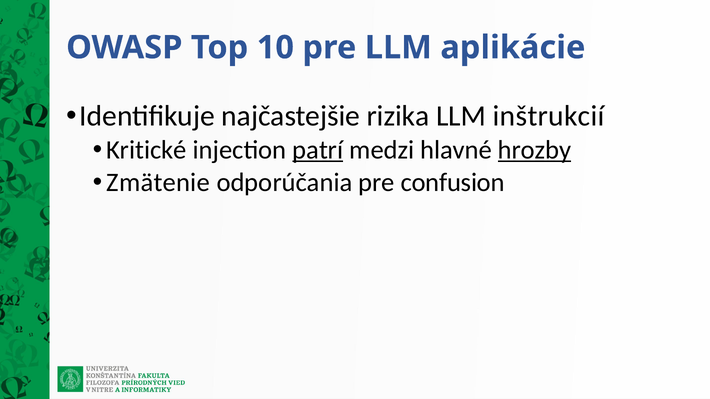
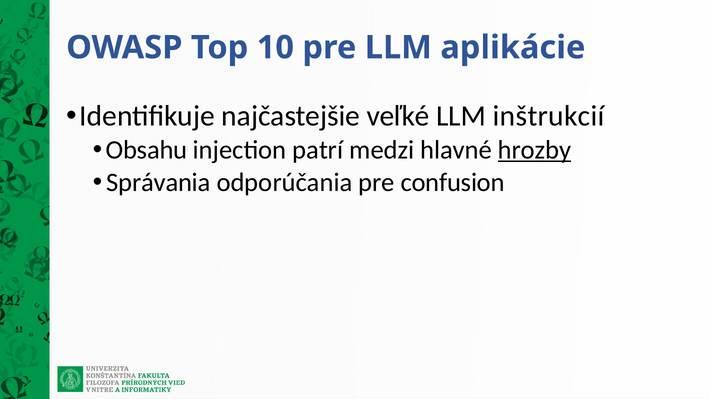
rizika: rizika -> veľké
Kritické: Kritické -> Obsahu
patrí underline: present -> none
Zmätenie: Zmätenie -> Správania
